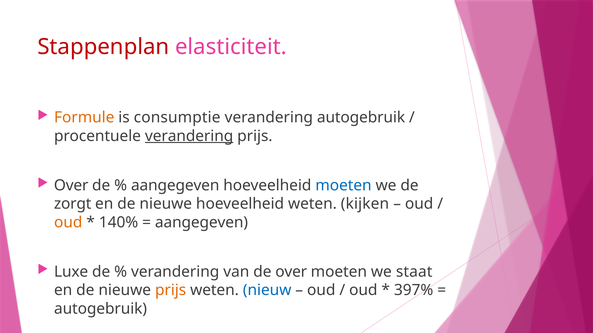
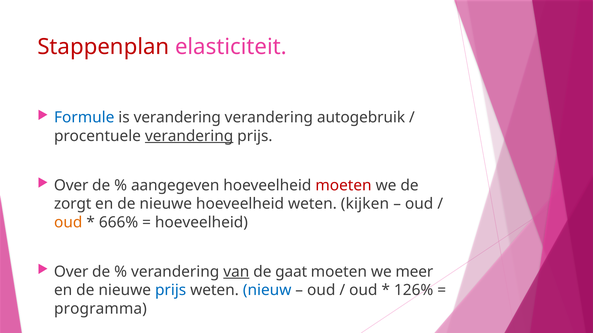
Formule colour: orange -> blue
is consumptie: consumptie -> verandering
moeten at (343, 186) colour: blue -> red
140%: 140% -> 666%
aangegeven at (201, 223): aangegeven -> hoeveelheid
Luxe at (71, 272): Luxe -> Over
van underline: none -> present
de over: over -> gaat
staat: staat -> meer
prijs at (171, 291) colour: orange -> blue
397%: 397% -> 126%
autogebruik at (101, 309): autogebruik -> programma
